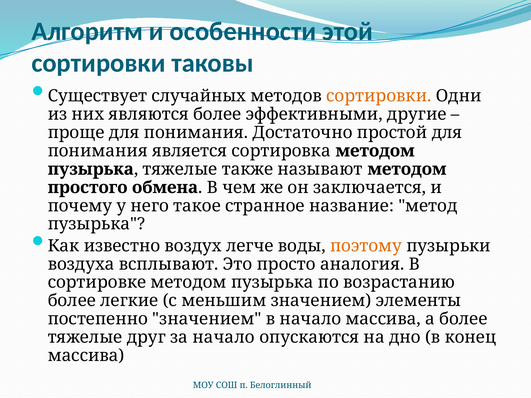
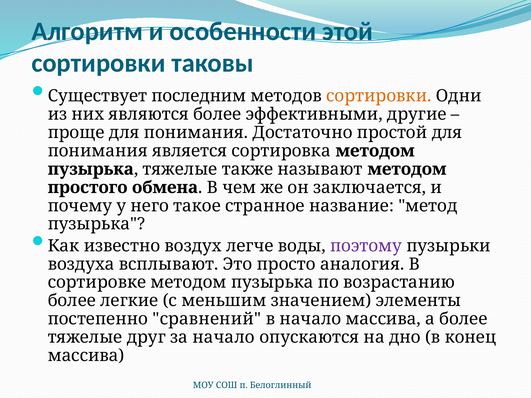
случайных: случайных -> последним
поэтому colour: orange -> purple
постепенно значением: значением -> сравнений
